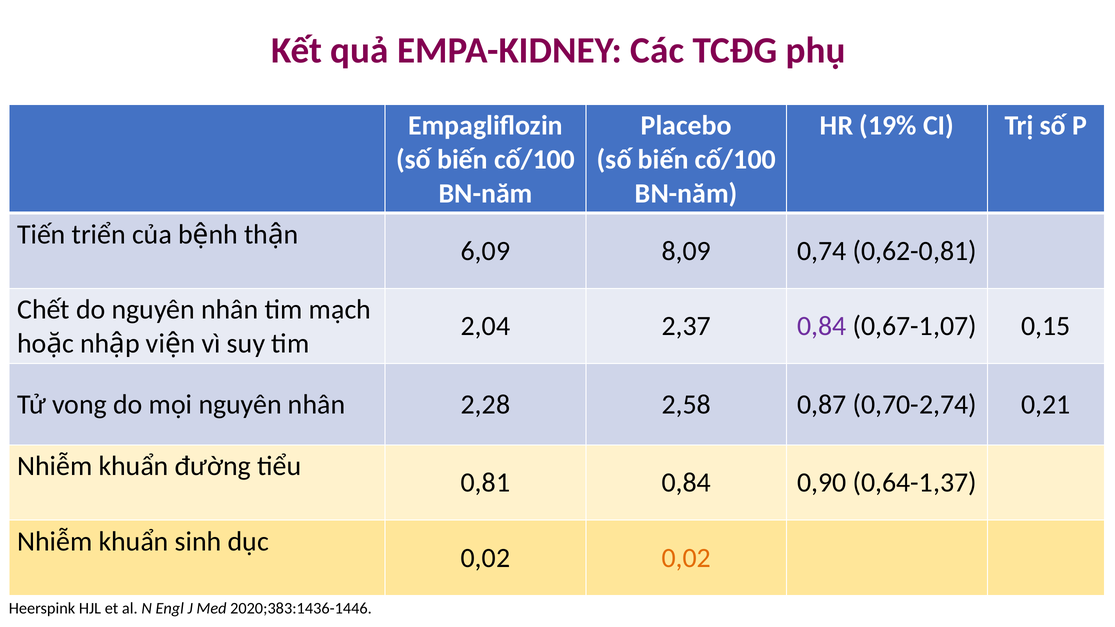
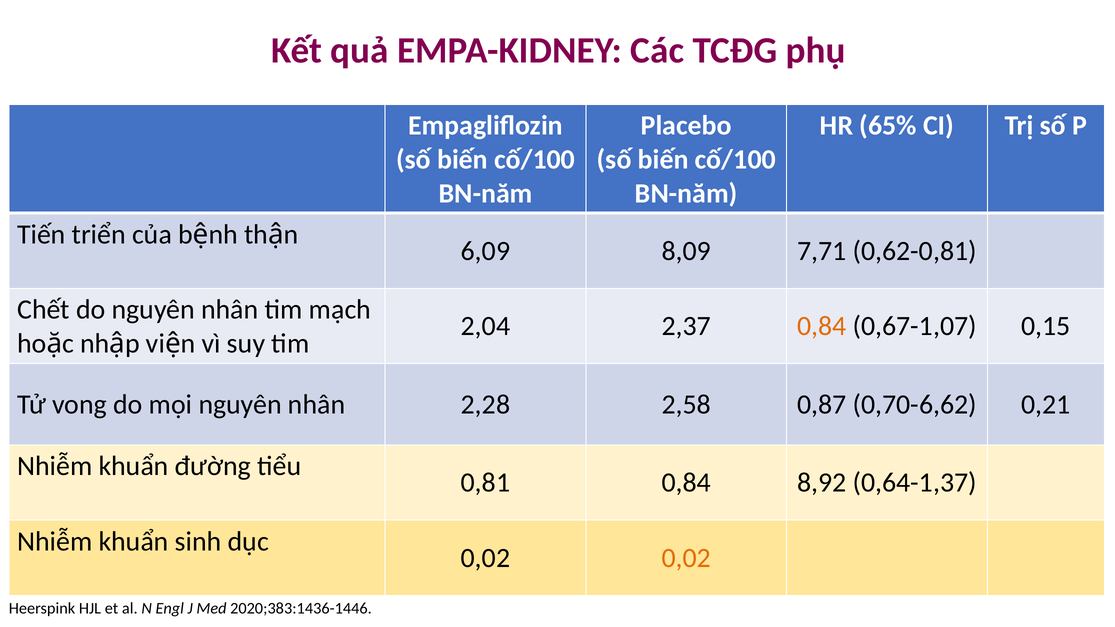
19%: 19% -> 65%
0,74: 0,74 -> 7,71
0,84 at (822, 326) colour: purple -> orange
0,70-2,74: 0,70-2,74 -> 0,70-6,62
0,90: 0,90 -> 8,92
